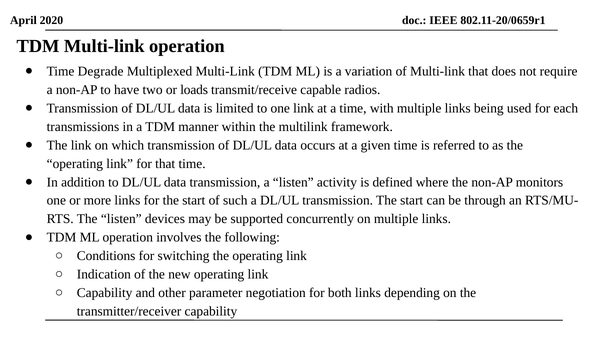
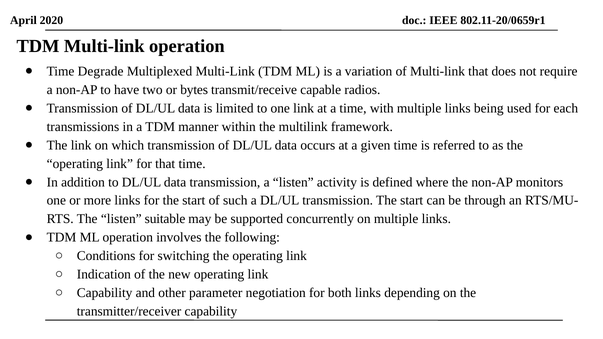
loads: loads -> bytes
devices: devices -> suitable
